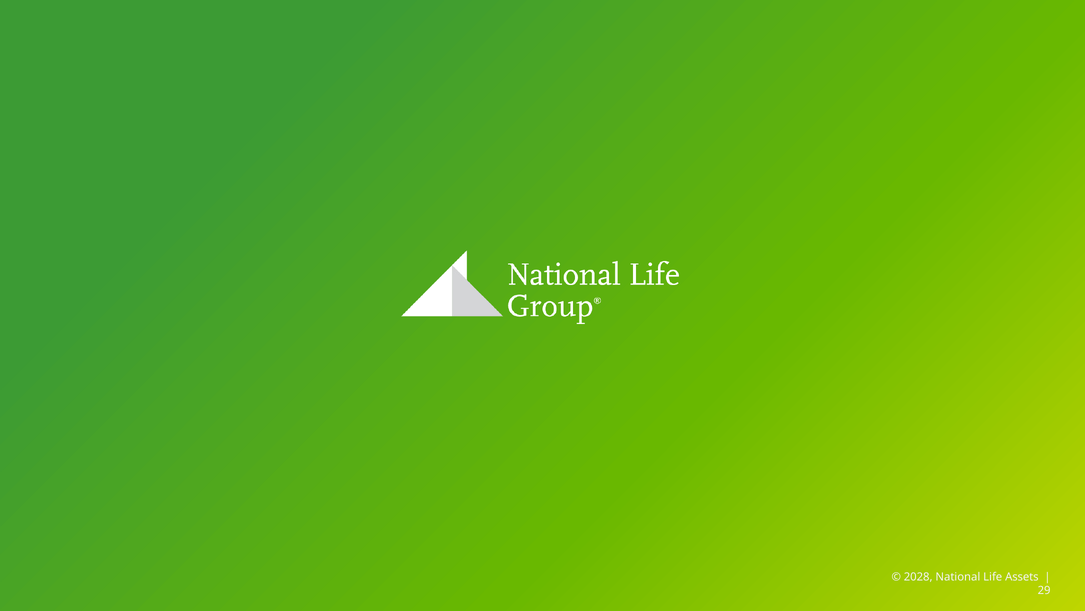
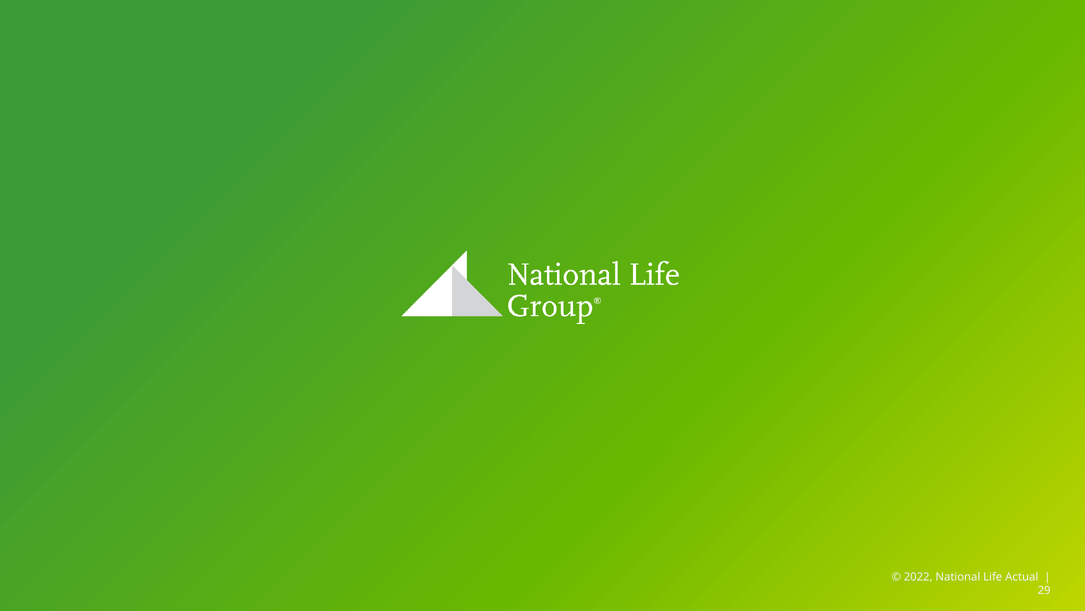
2028: 2028 -> 2022
Assets: Assets -> Actual
